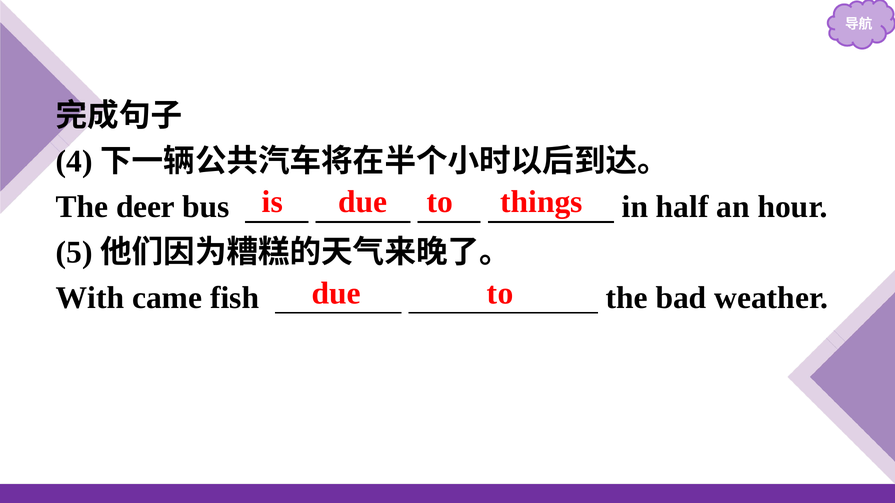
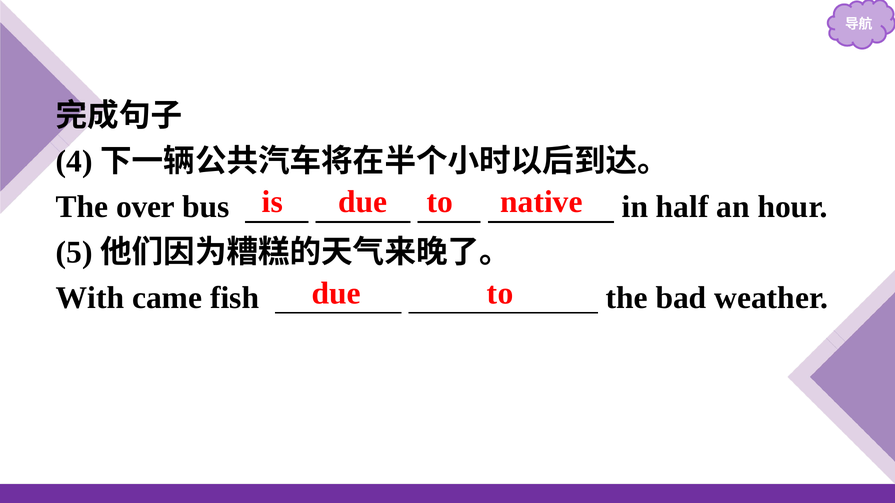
things: things -> native
deer: deer -> over
